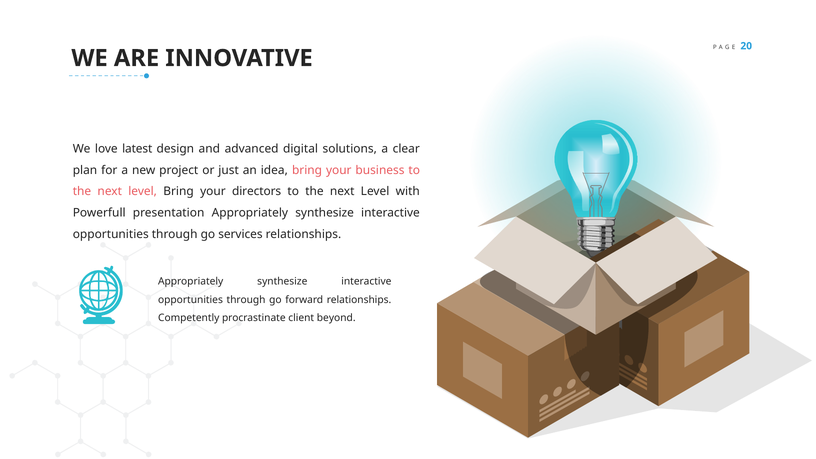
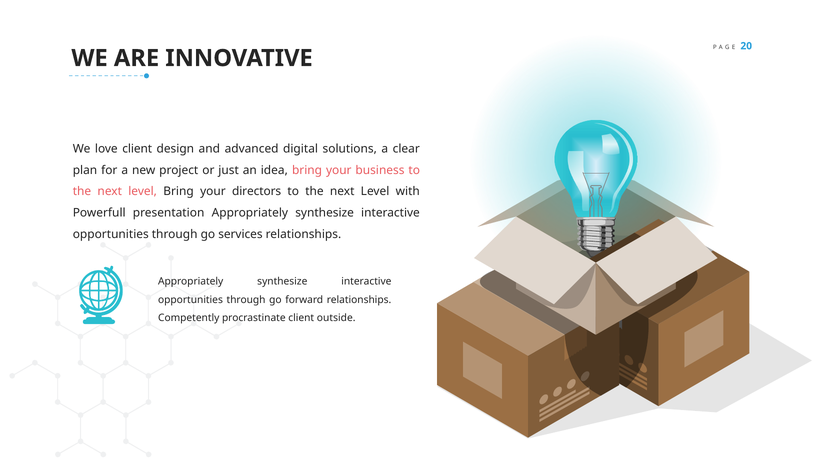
love latest: latest -> client
beyond: beyond -> outside
